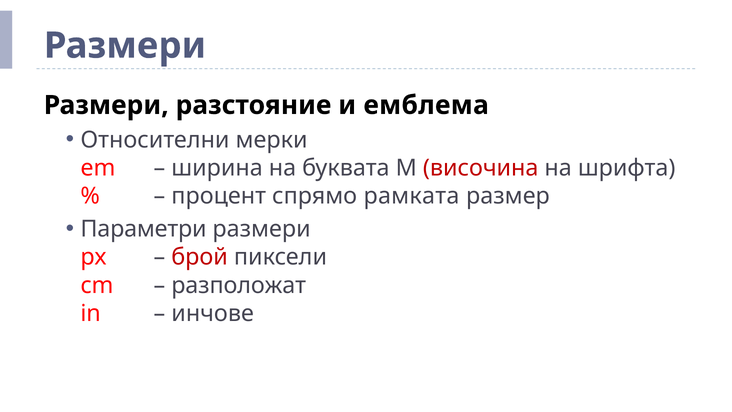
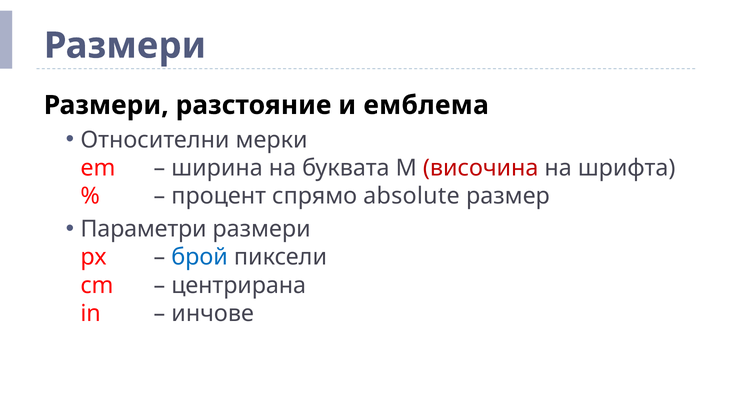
рамката: рамката -> absolute
брой colour: red -> blue
разположат: разположат -> центрирана
